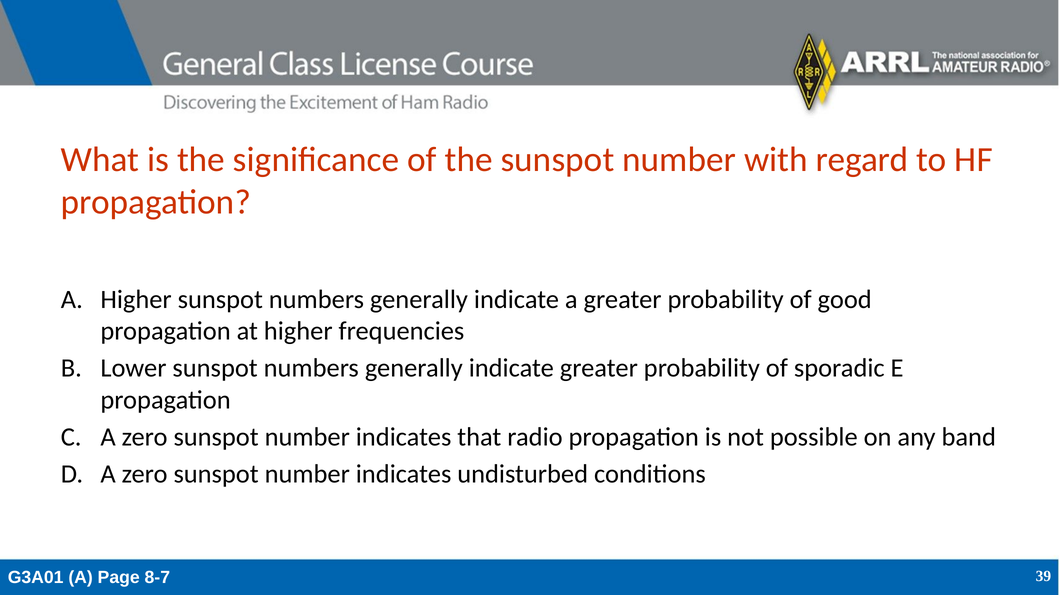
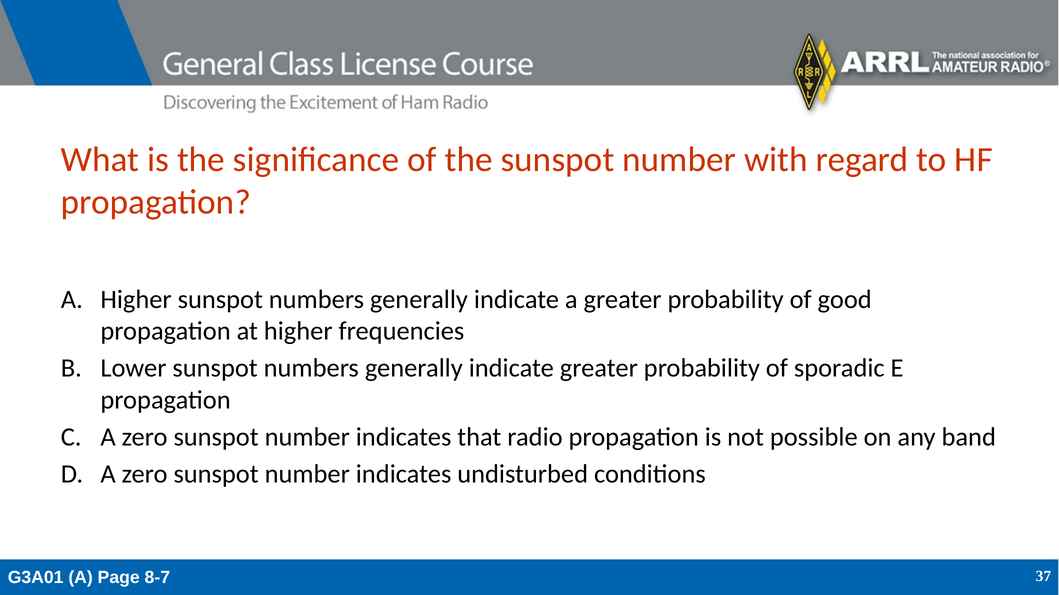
39: 39 -> 37
